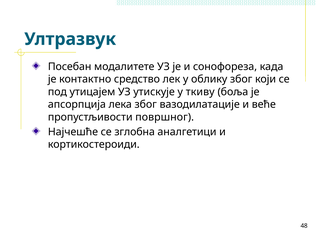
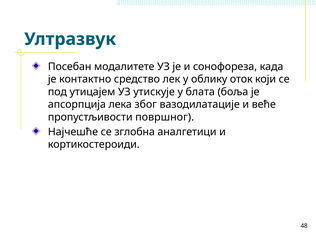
облику због: због -> оток
ткиву: ткиву -> блата
